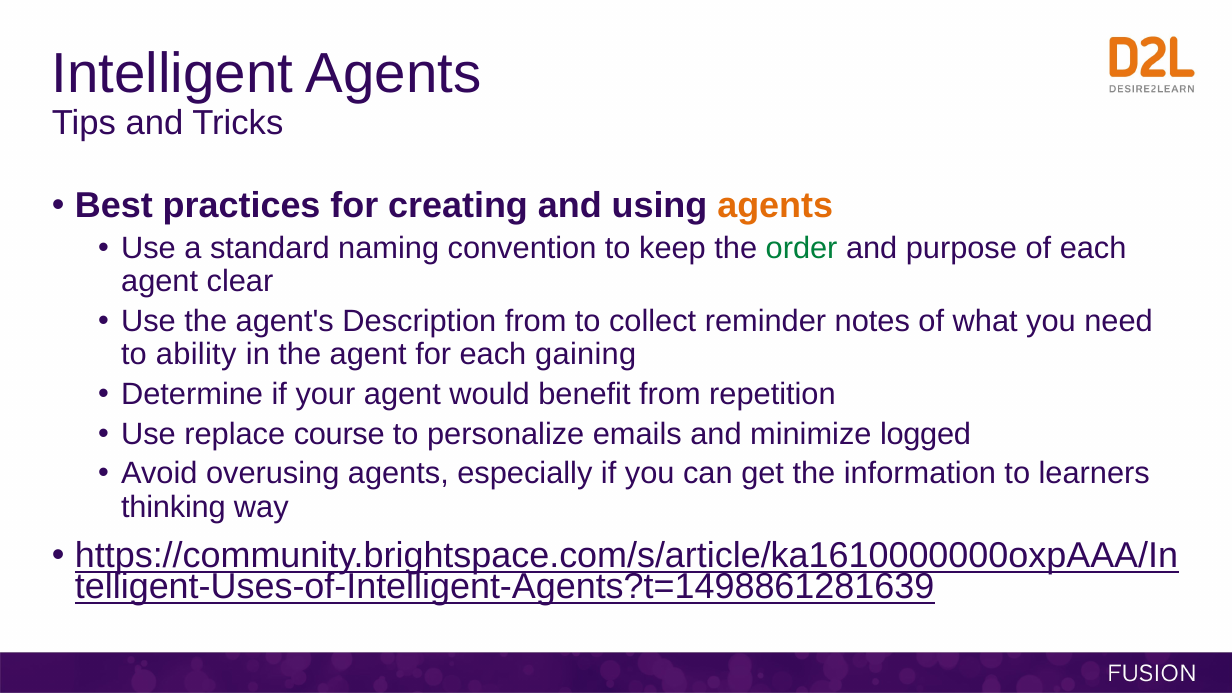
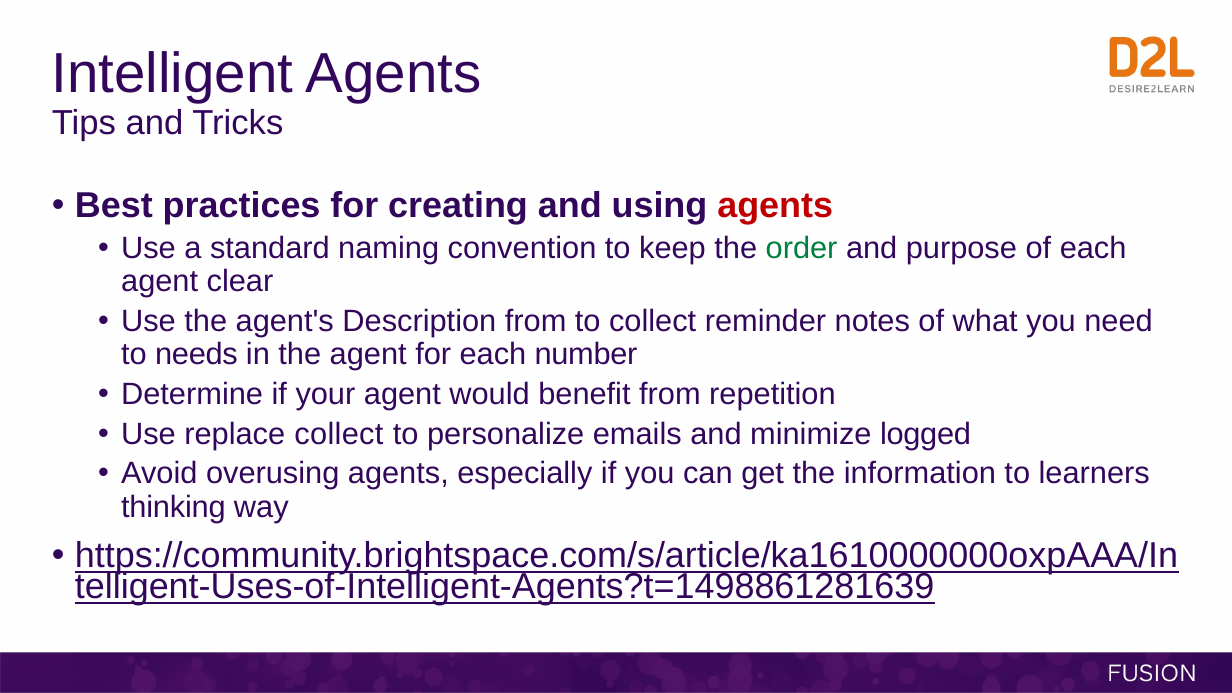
agents at (775, 206) colour: orange -> red
ability: ability -> needs
gaining: gaining -> number
replace course: course -> collect
